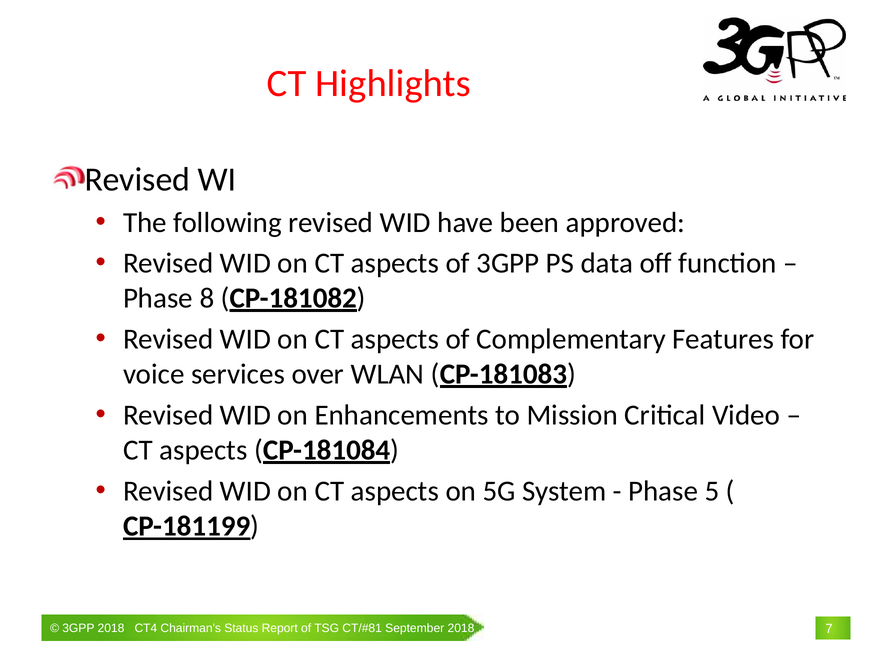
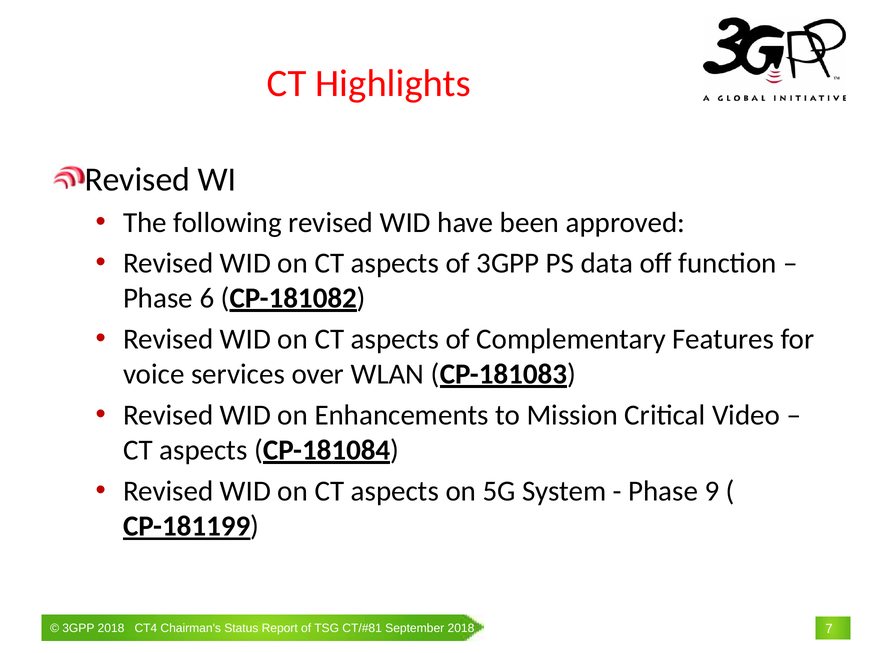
8: 8 -> 6
5: 5 -> 9
